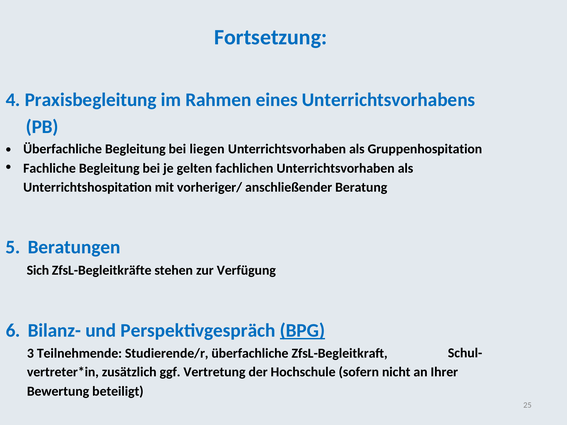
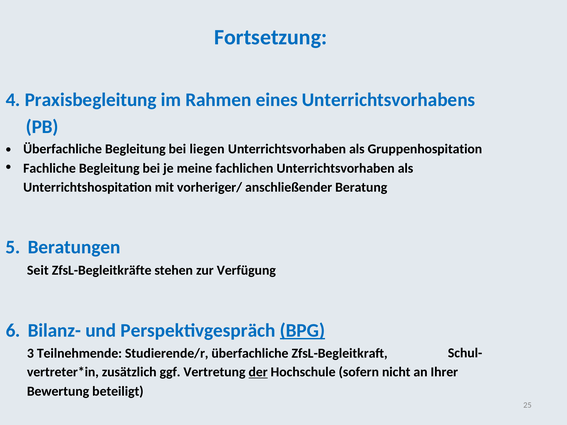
gelten: gelten -> meine
Sich: Sich -> Seit
der underline: none -> present
